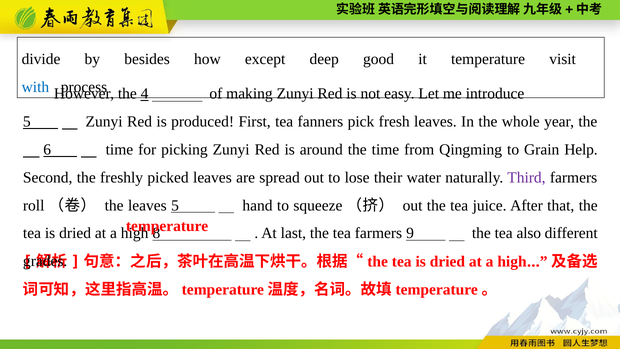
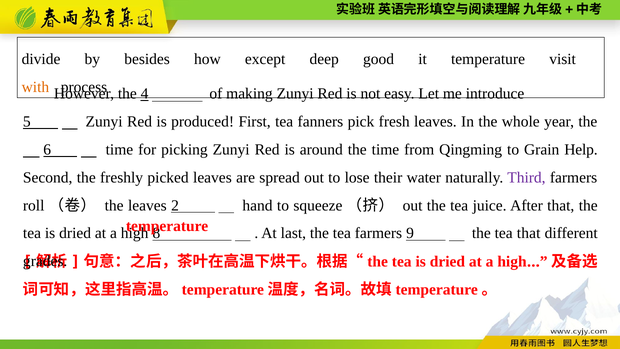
with colour: blue -> orange
leaves 5: 5 -> 2
tea also: also -> that
